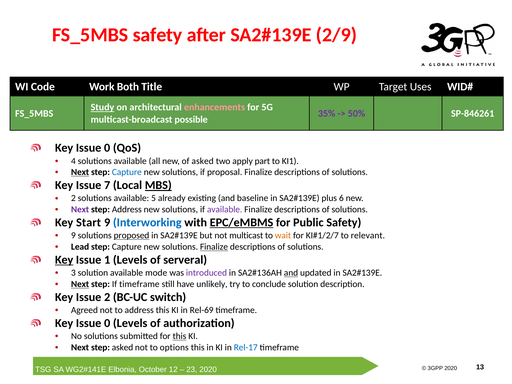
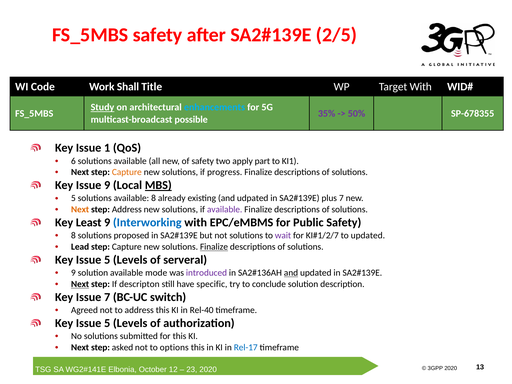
2/9: 2/9 -> 2/5
Both: Both -> Shall
Target Uses: Uses -> With
enhancements colour: pink -> light blue
SP-846261: SP-846261 -> SP-678355
0 at (107, 148): 0 -> 1
4: 4 -> 6
of asked: asked -> safety
Next at (80, 172) underline: present -> none
Capture at (127, 172) colour: blue -> orange
proposal: proposal -> progress
Issue 7: 7 -> 9
2 at (73, 198): 2 -> 5
available 5: 5 -> 8
baseline: baseline -> udpated
plus 6: 6 -> 7
Next at (80, 210) colour: purple -> orange
Start: Start -> Least
EPC/eMBMS underline: present -> none
9 at (73, 236): 9 -> 8
proposed underline: present -> none
not multicast: multicast -> solutions
wait colour: orange -> purple
to relevant: relevant -> updated
Key at (64, 260) underline: present -> none
1 at (107, 260): 1 -> 5
3 at (73, 273): 3 -> 9
If timeframe: timeframe -> descripton
unlikely: unlikely -> specific
Issue 2: 2 -> 7
Rel-69: Rel-69 -> Rel-40
0 at (107, 323): 0 -> 5
this at (180, 336) underline: present -> none
